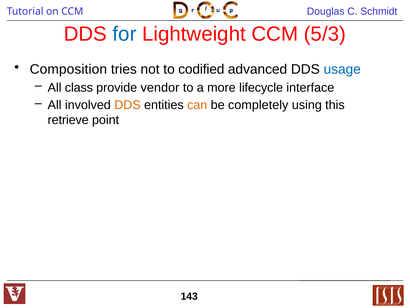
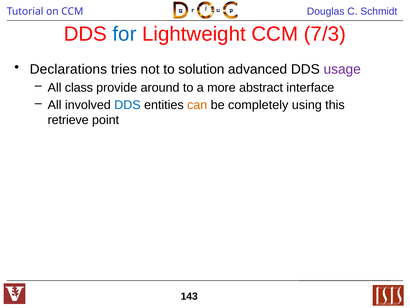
5/3: 5/3 -> 7/3
Composition: Composition -> Declarations
codified: codified -> solution
usage colour: blue -> purple
vendor: vendor -> around
lifecycle: lifecycle -> abstract
DDS at (127, 105) colour: orange -> blue
